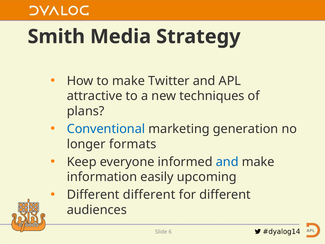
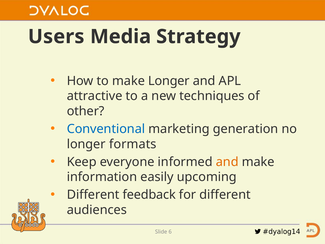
Smith: Smith -> Users
make Twitter: Twitter -> Longer
plans: plans -> other
and at (227, 162) colour: blue -> orange
Different different: different -> feedback
